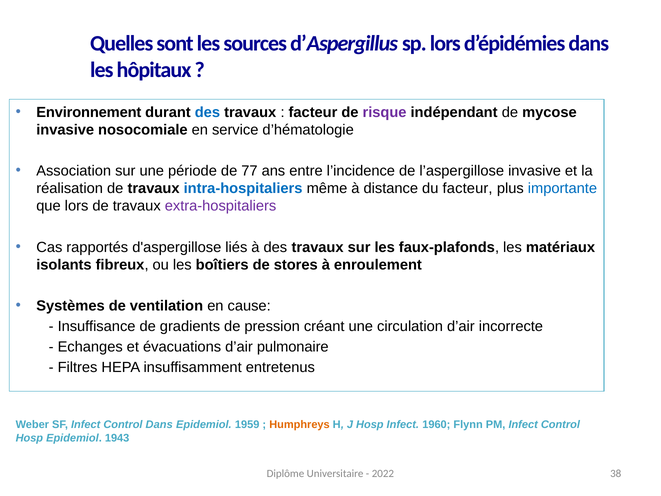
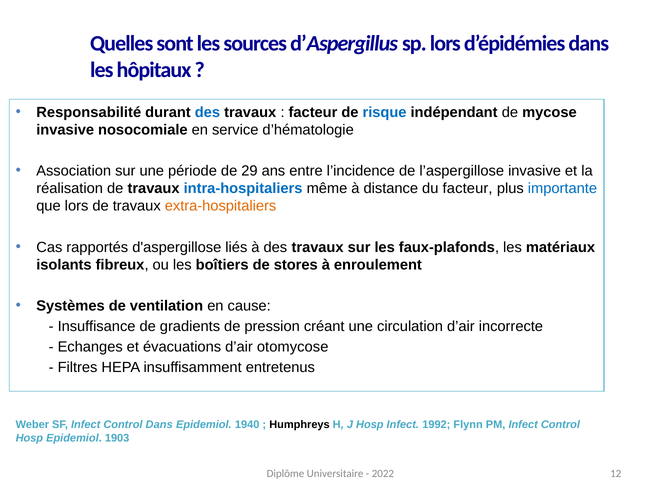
Environnement: Environnement -> Responsabilité
risque colour: purple -> blue
77: 77 -> 29
extra-hospitaliers colour: purple -> orange
pulmonaire: pulmonaire -> otomycose
1959: 1959 -> 1940
Humphreys colour: orange -> black
1960: 1960 -> 1992
1943: 1943 -> 1903
38: 38 -> 12
